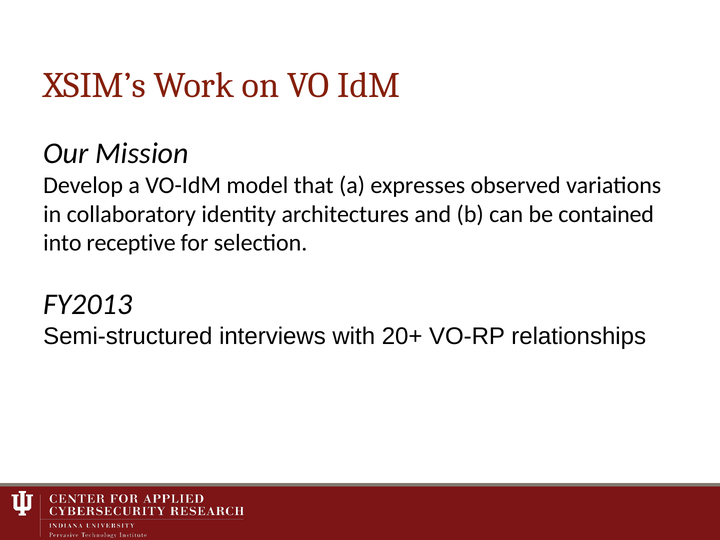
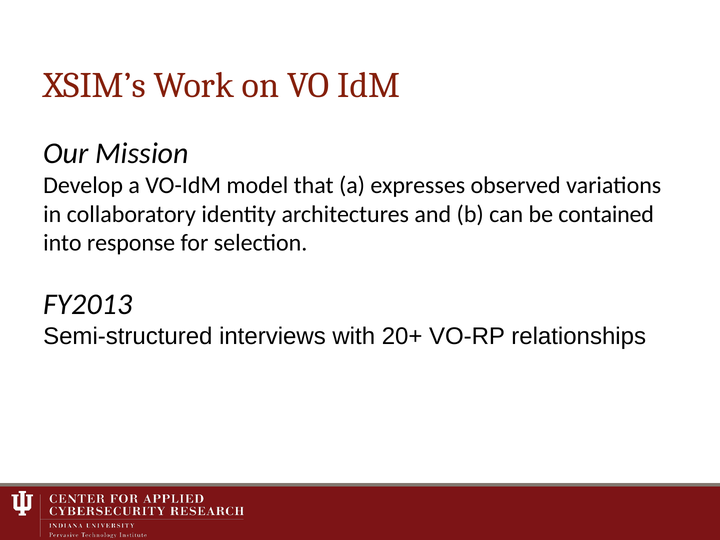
receptive: receptive -> response
